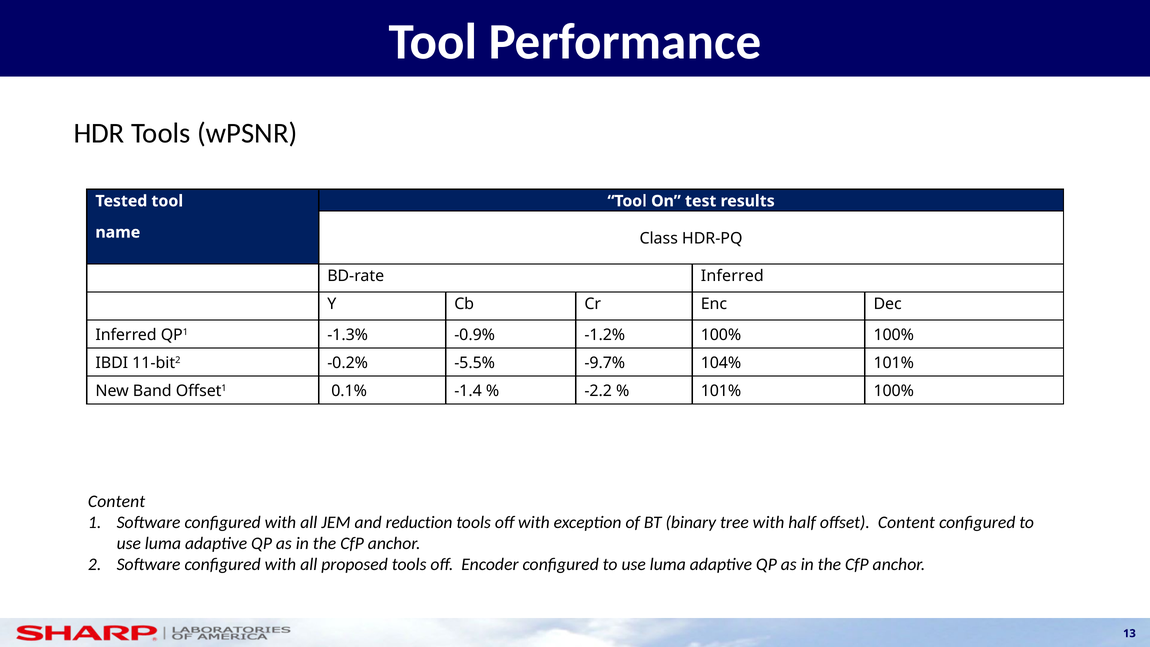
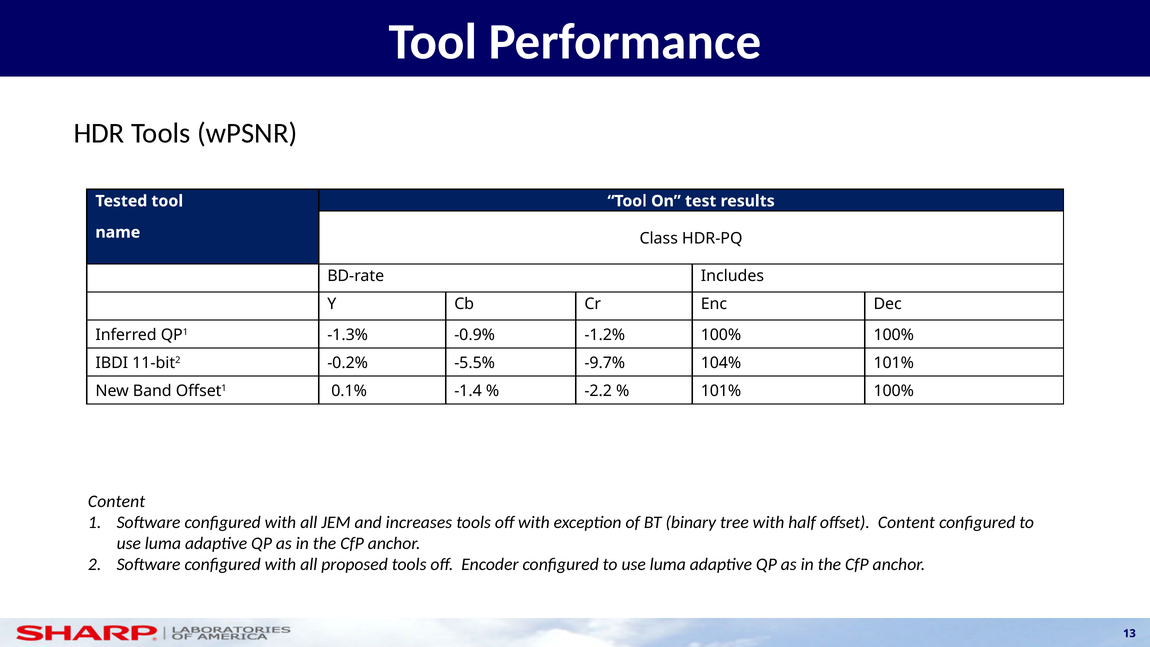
BD-rate Inferred: Inferred -> Includes
reduction: reduction -> increases
